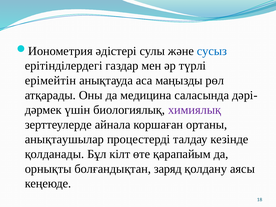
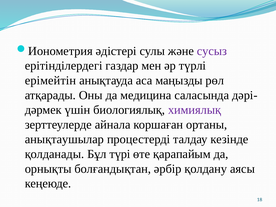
сусыз colour: blue -> purple
кілт: кілт -> түрі
заряд: заряд -> әрбір
